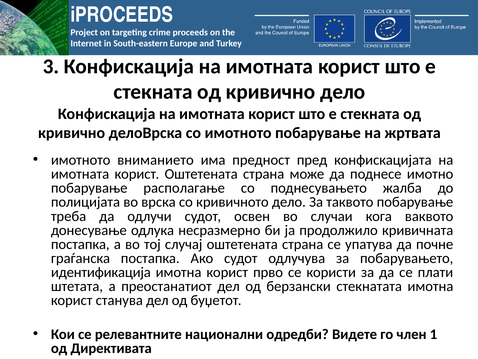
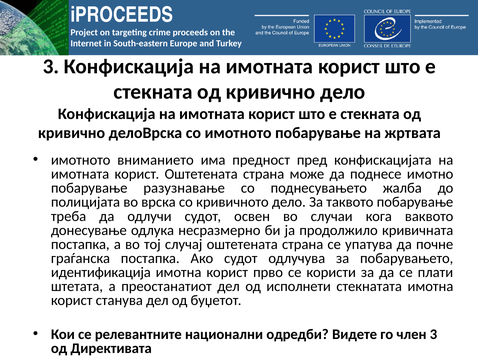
располагање: располагање -> разузнавање
берзански: берзански -> исполнети
член 1: 1 -> 3
